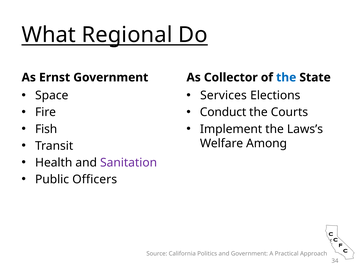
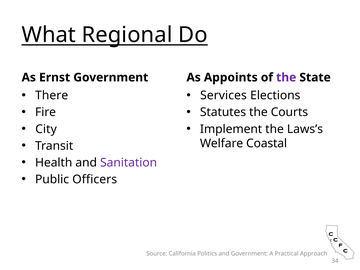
Collector: Collector -> Appoints
the at (286, 77) colour: blue -> purple
Space: Space -> There
Conduct: Conduct -> Statutes
Fish: Fish -> City
Among: Among -> Coastal
